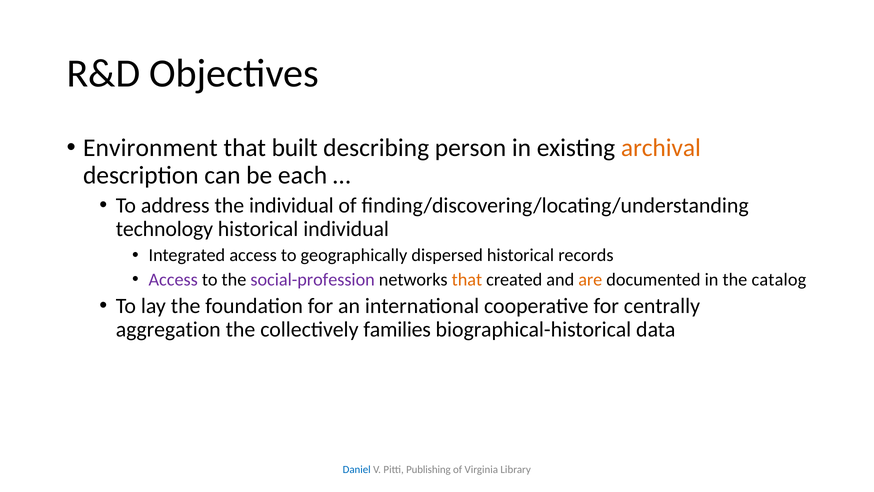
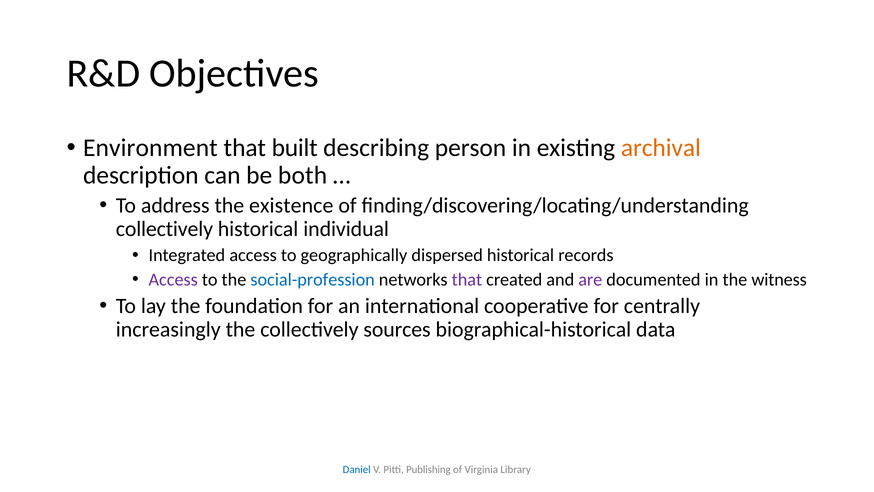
each: each -> both
the individual: individual -> existence
technology at (164, 229): technology -> collectively
social-profession colour: purple -> blue
that at (467, 279) colour: orange -> purple
are colour: orange -> purple
catalog: catalog -> witness
aggregation: aggregation -> increasingly
families: families -> sources
